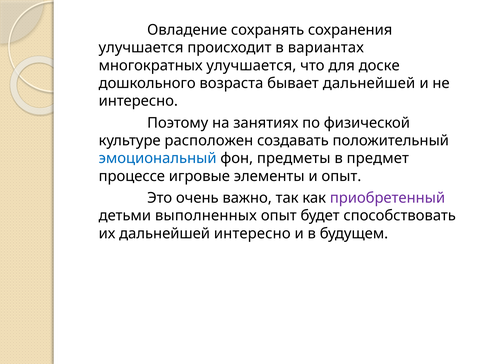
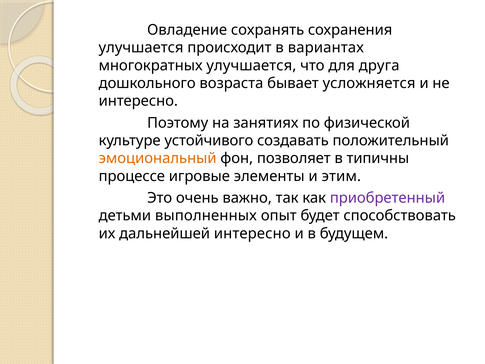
доске: доске -> друга
бывает дальнейшей: дальнейшей -> усложняется
расположен: расположен -> устойчивого
эмоциональный colour: blue -> orange
предметы: предметы -> позволяет
предмет: предмет -> типичны
и опыт: опыт -> этим
